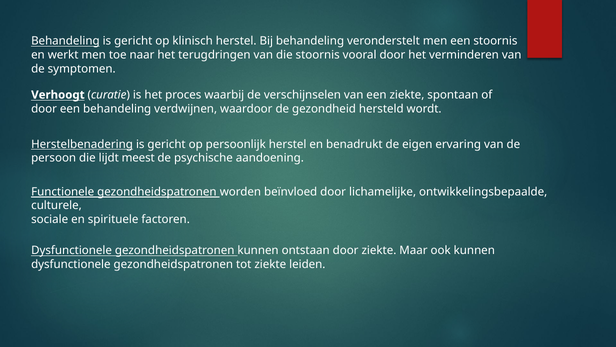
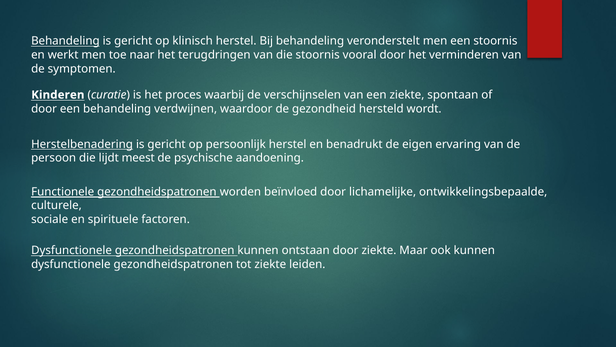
Verhoogt: Verhoogt -> Kinderen
